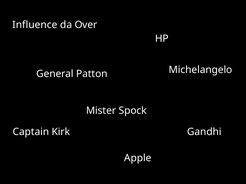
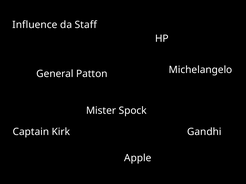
Over: Over -> Staff
